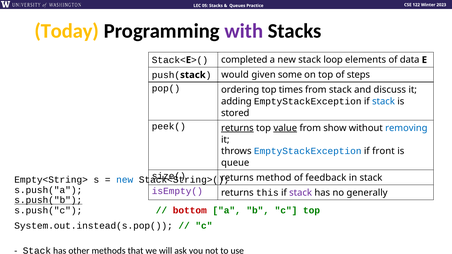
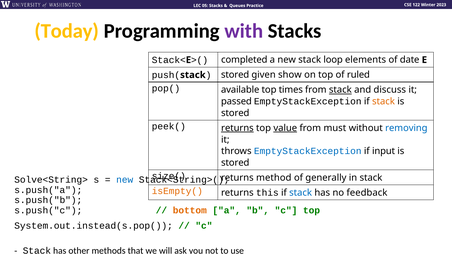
data: data -> date
would at (235, 75): would -> stored
some: some -> show
steps: steps -> ruled
ordering: ordering -> available
stack at (340, 90) underline: none -> present
adding: adding -> passed
stack at (384, 102) colour: blue -> orange
show: show -> must
front: front -> input
queue at (235, 163): queue -> stored
feedback: feedback -> generally
Empty<String>: Empty<String> -> Solve<String>
isEmpty( colour: purple -> orange
stack at (301, 193) colour: purple -> blue
generally: generally -> feedback
s.push("b underline: present -> none
bottom colour: red -> orange
